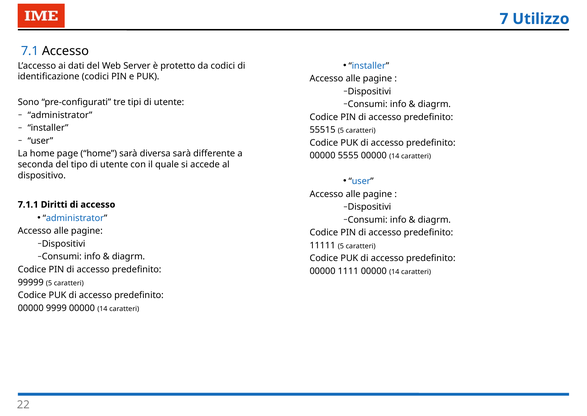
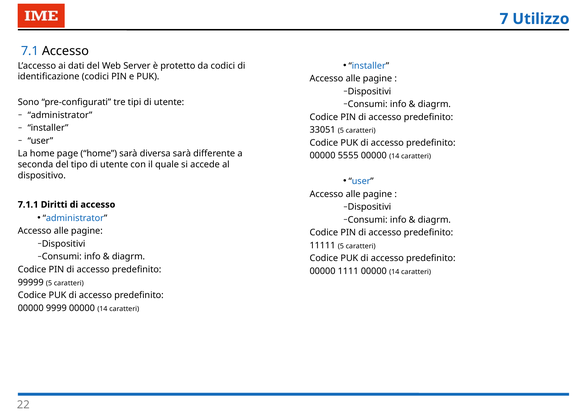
55515: 55515 -> 33051
